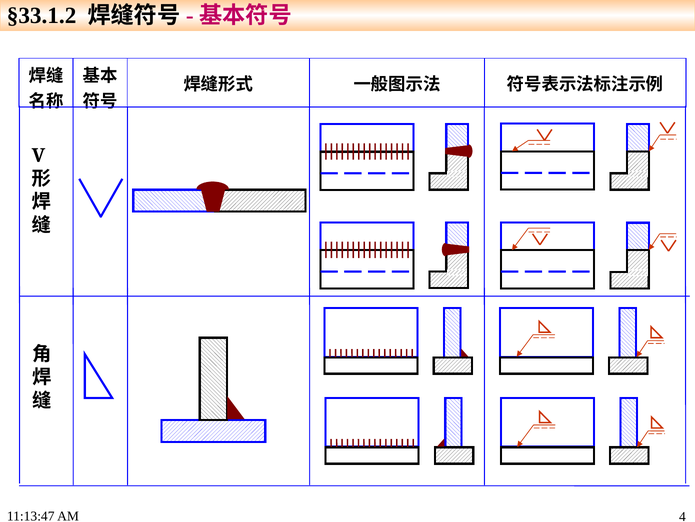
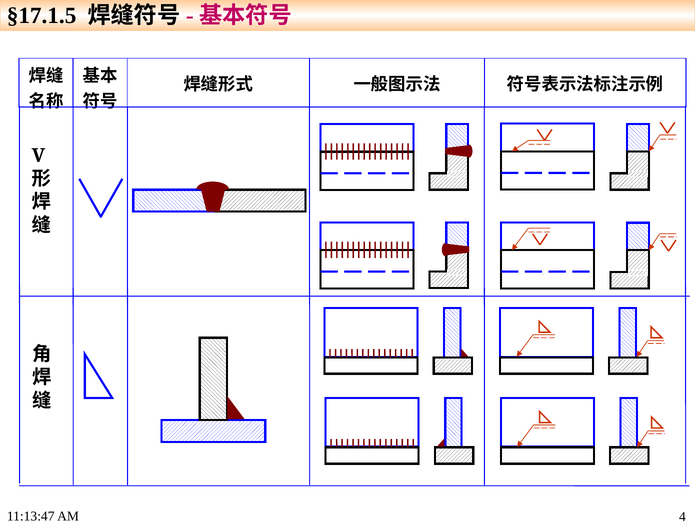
§33.1.2: §33.1.2 -> §17.1.5
